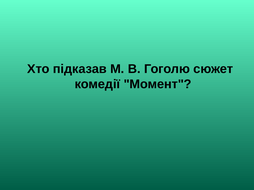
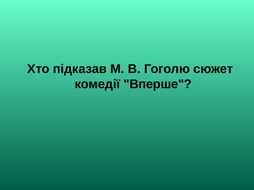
Момент: Момент -> Вперше
